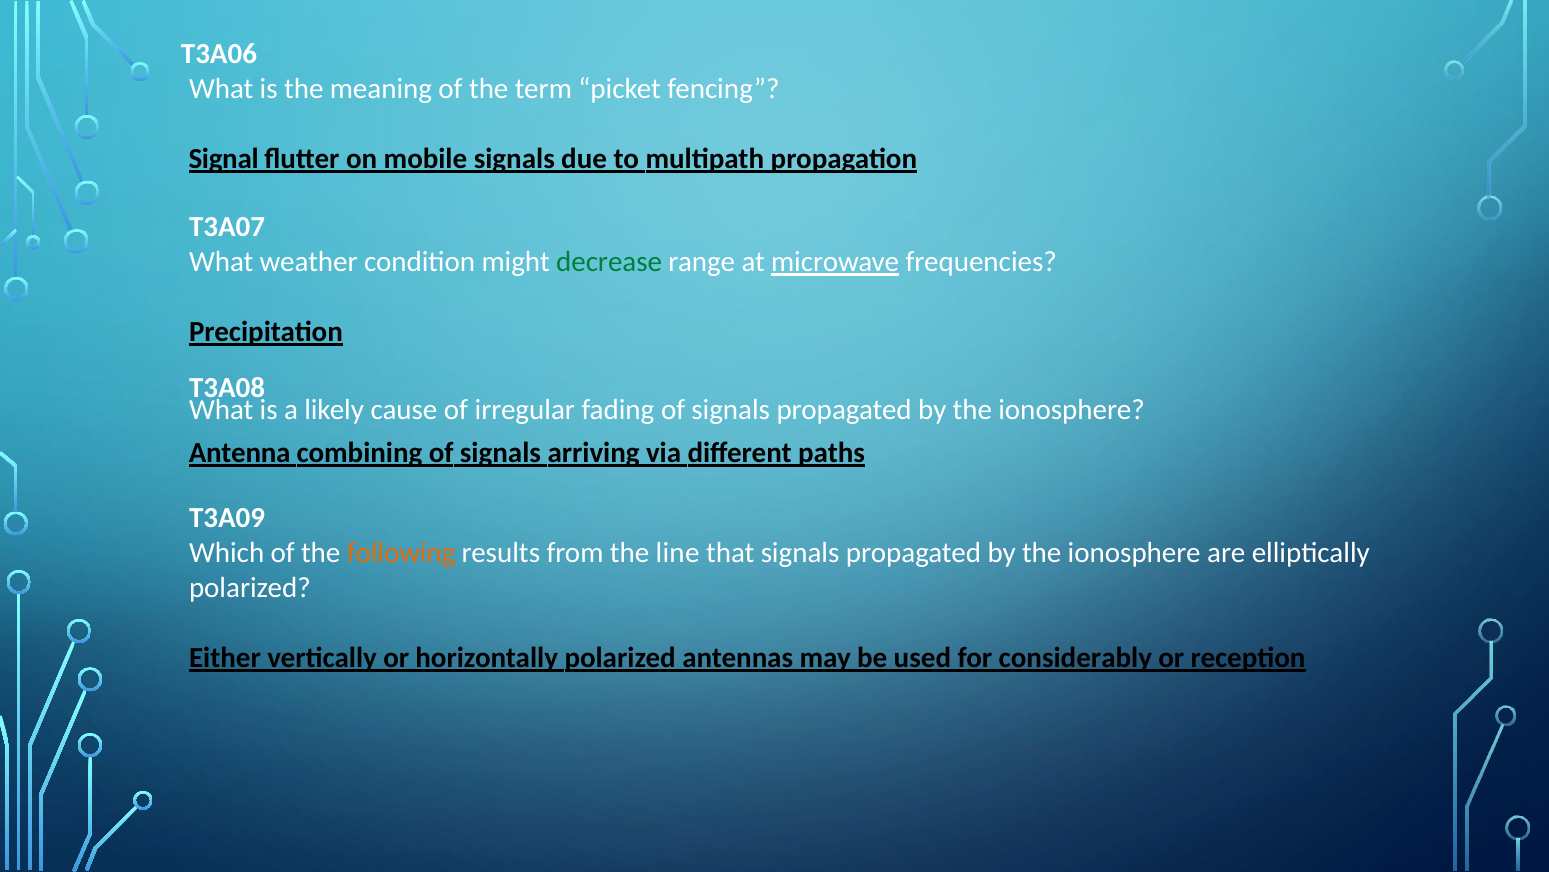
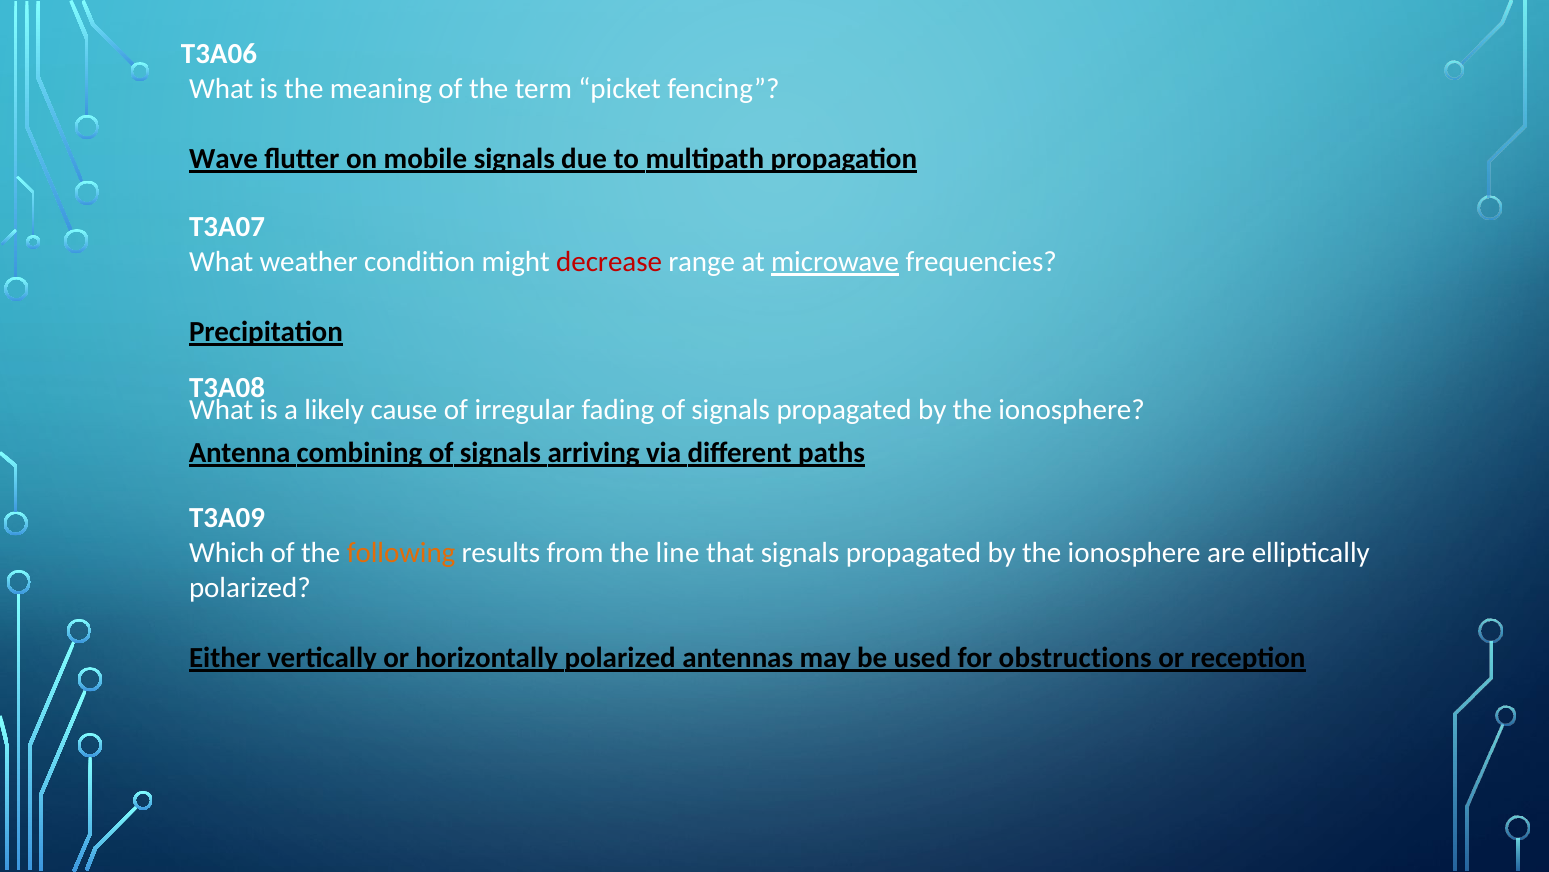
Signal: Signal -> Wave
decrease colour: green -> red
considerably: considerably -> obstructions
